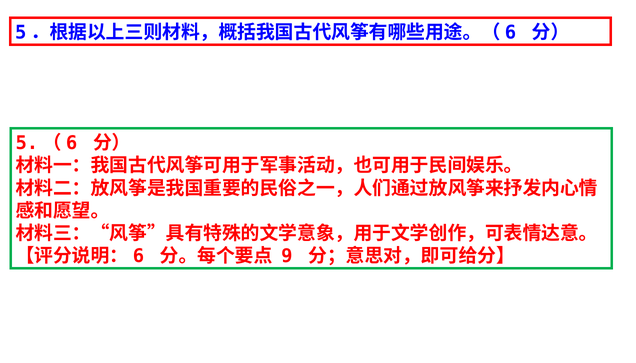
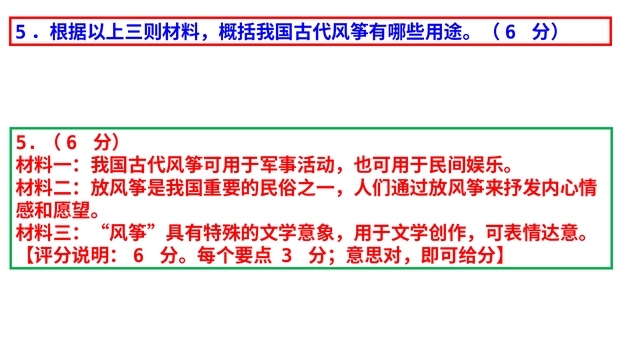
9: 9 -> 3
